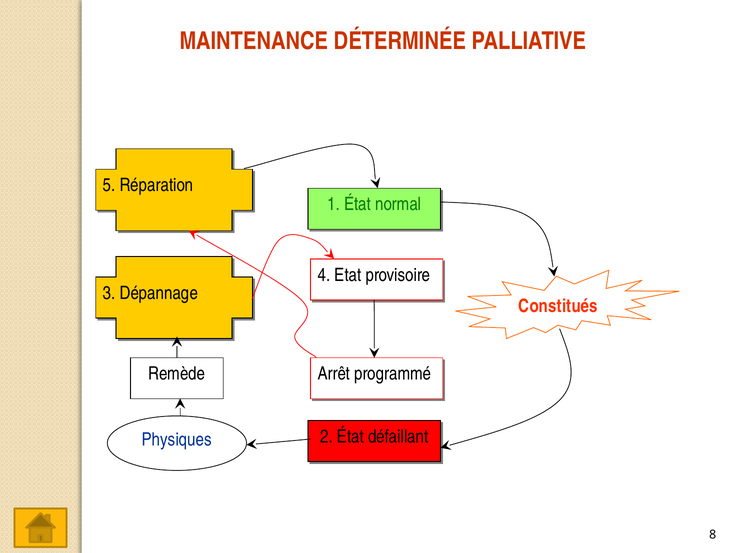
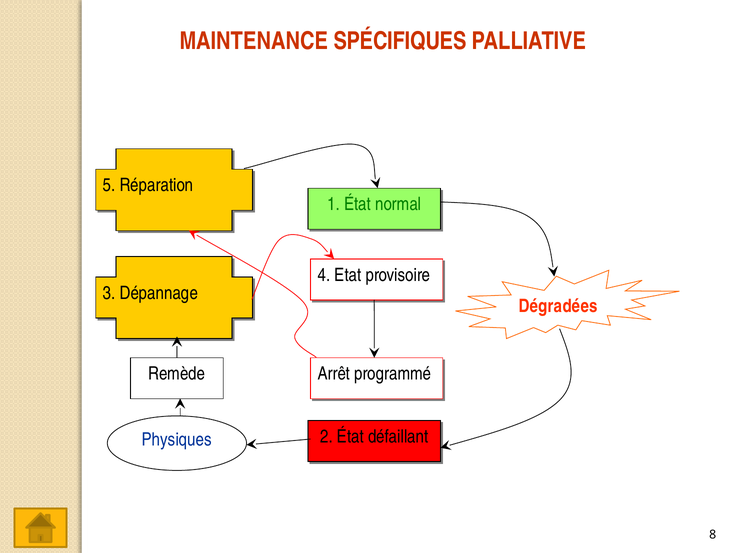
DÉTERMINÉE: DÉTERMINÉE -> SPÉCIFIQUES
Constitués: Constitués -> Dégradées
